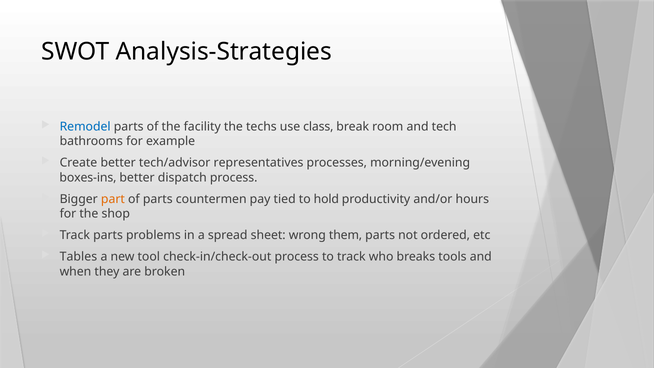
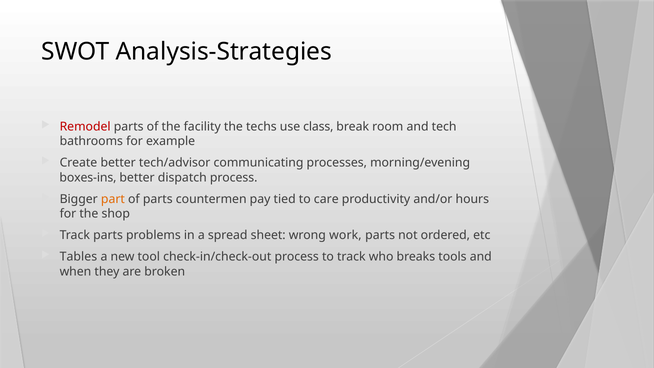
Remodel colour: blue -> red
representatives: representatives -> communicating
hold: hold -> care
them: them -> work
